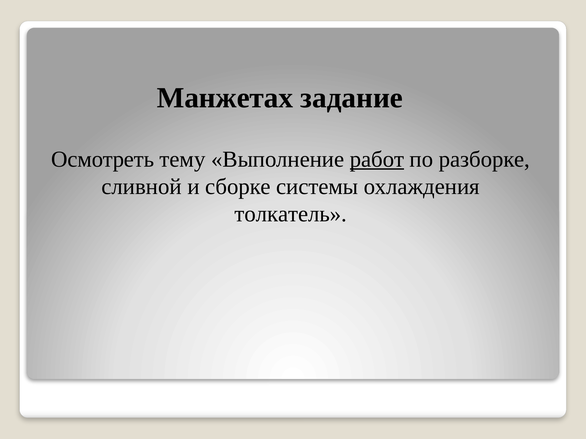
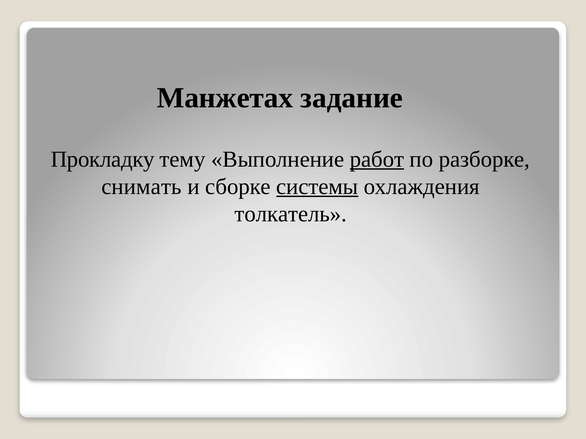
Осмотреть: Осмотреть -> Прокладку
сливной: сливной -> снимать
системы underline: none -> present
